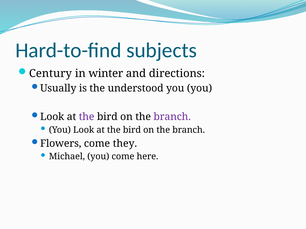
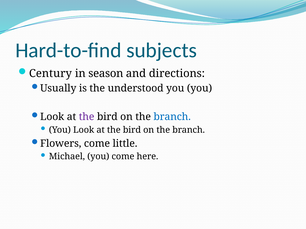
winter: winter -> season
branch at (172, 117) colour: purple -> blue
they: they -> little
